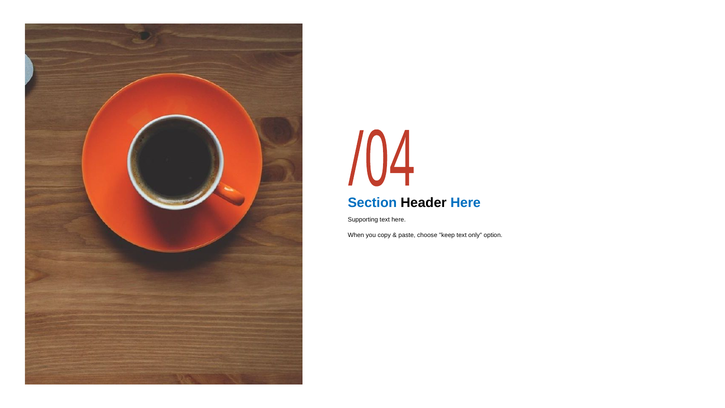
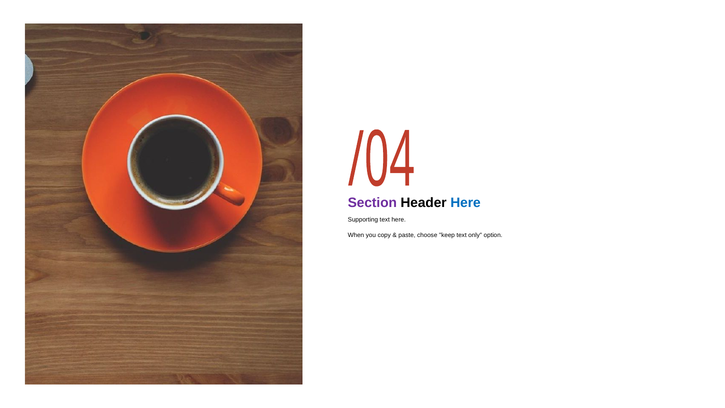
Section colour: blue -> purple
